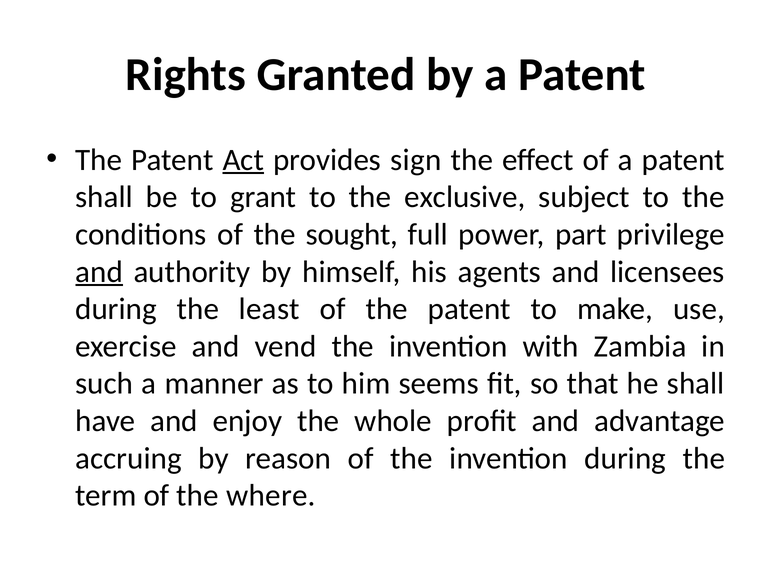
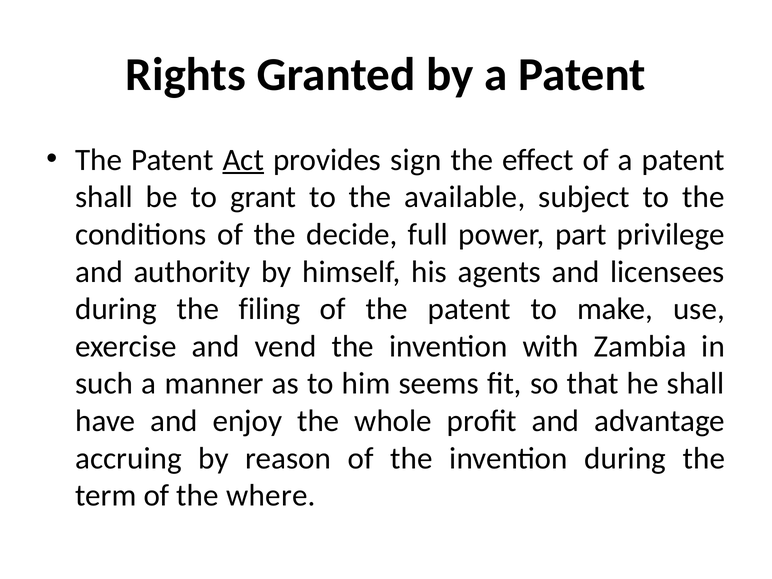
exclusive: exclusive -> available
sought: sought -> decide
and at (99, 272) underline: present -> none
least: least -> filing
